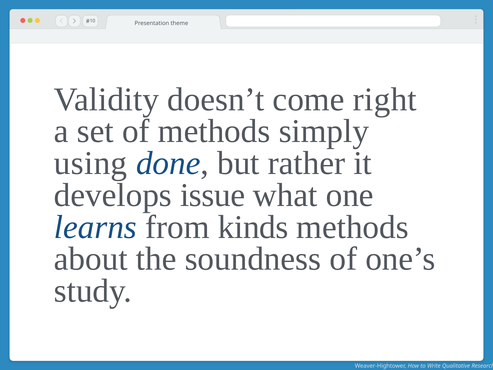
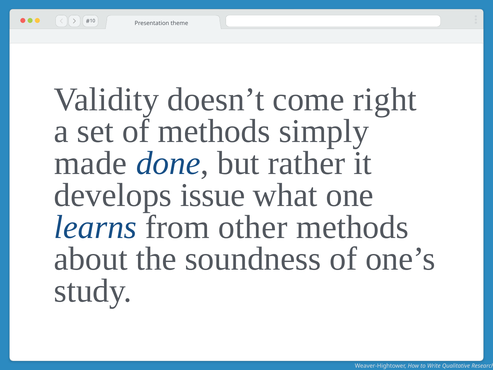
using: using -> made
kinds: kinds -> other
